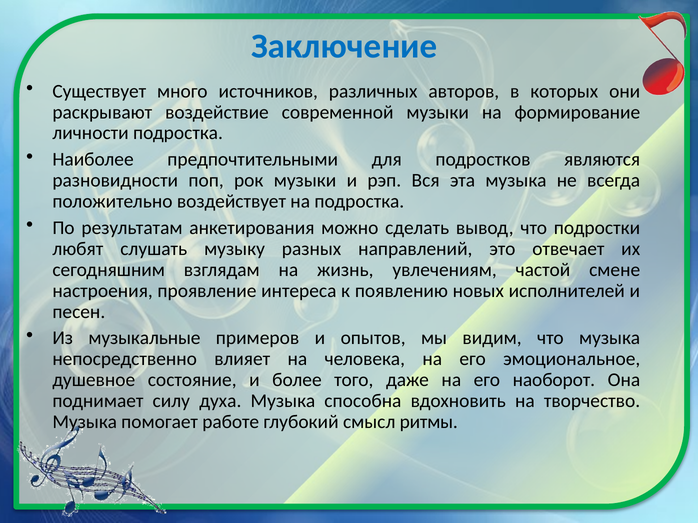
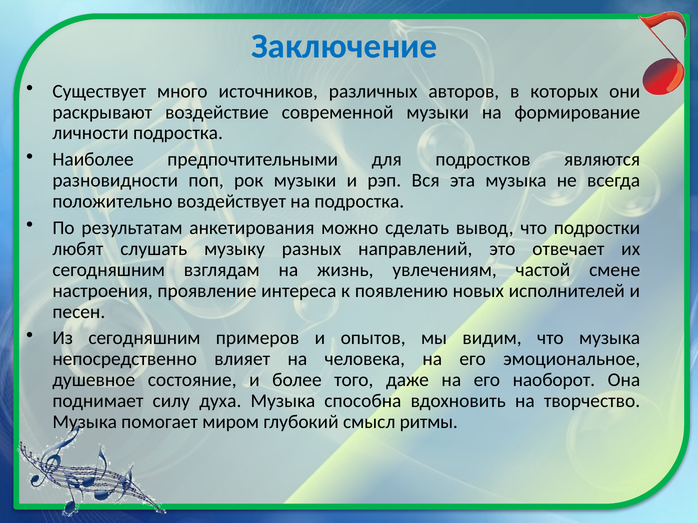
Из музыкальные: музыкальные -> сегодняшним
работе: работе -> миром
